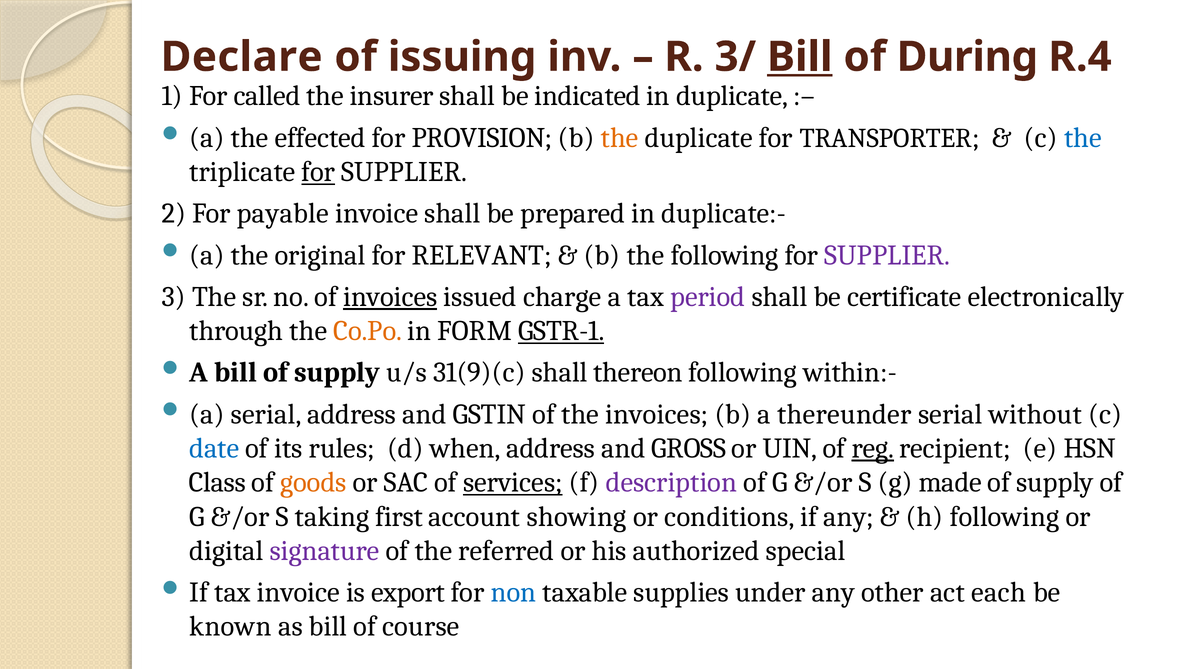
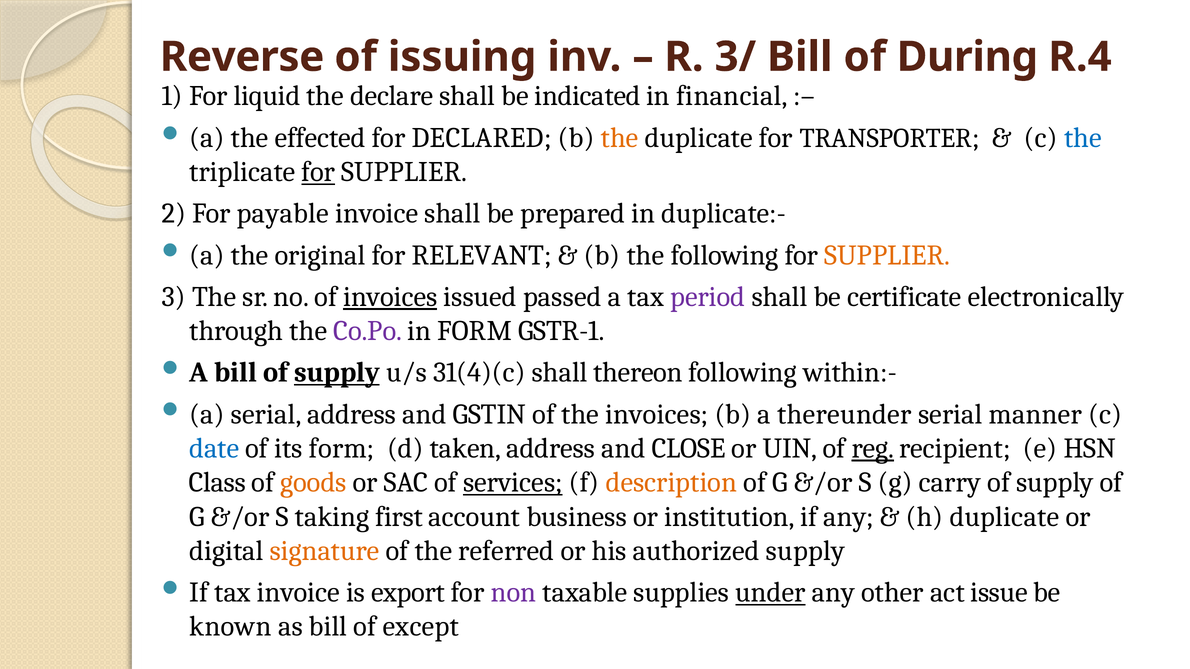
Declare: Declare -> Reverse
Bill at (800, 57) underline: present -> none
called: called -> liquid
insurer: insurer -> declare
in duplicate: duplicate -> financial
PROVISION: PROVISION -> DECLARED
SUPPLIER at (887, 255) colour: purple -> orange
charge: charge -> passed
Co.Po colour: orange -> purple
GSTR-1 underline: present -> none
supply at (337, 373) underline: none -> present
31(9)(c: 31(9)(c -> 31(4)(c
without: without -> manner
its rules: rules -> form
when: when -> taken
GROSS: GROSS -> CLOSE
description colour: purple -> orange
made: made -> carry
showing: showing -> business
conditions: conditions -> institution
h following: following -> duplicate
signature colour: purple -> orange
authorized special: special -> supply
non colour: blue -> purple
under underline: none -> present
each: each -> issue
course: course -> except
